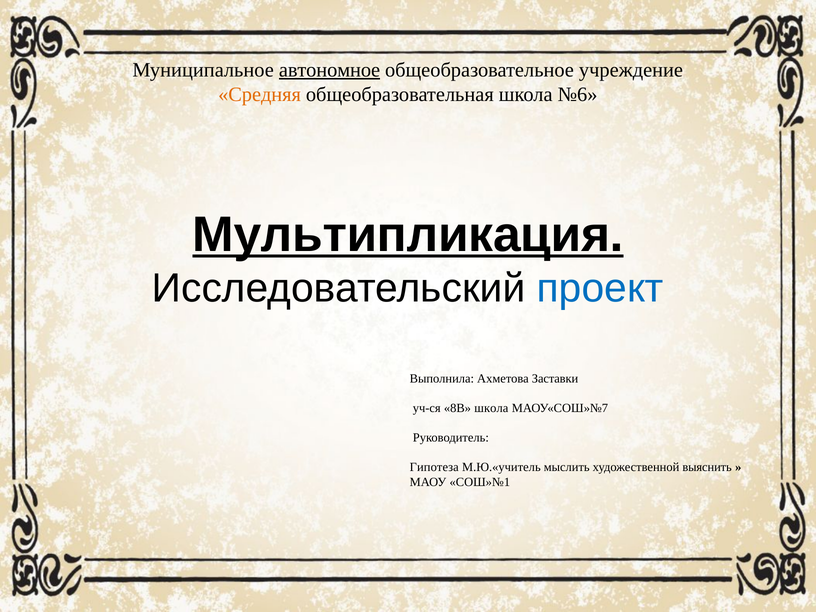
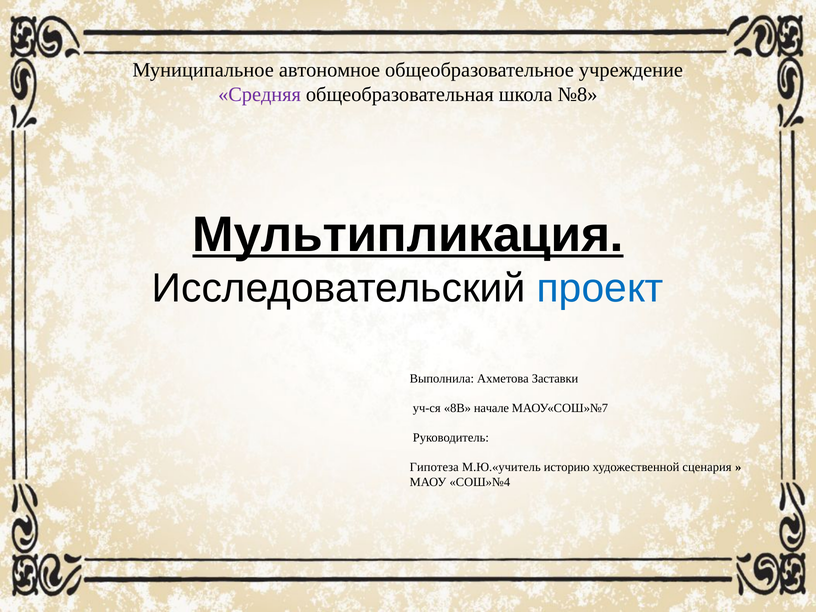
автономное underline: present -> none
Средняя colour: orange -> purple
№6: №6 -> №8
8В школа: школа -> начале
мыслить: мыслить -> историю
выяснить: выяснить -> сценария
СОШ»№1: СОШ»№1 -> СОШ»№4
